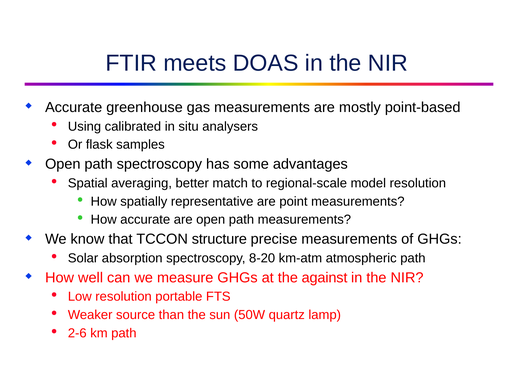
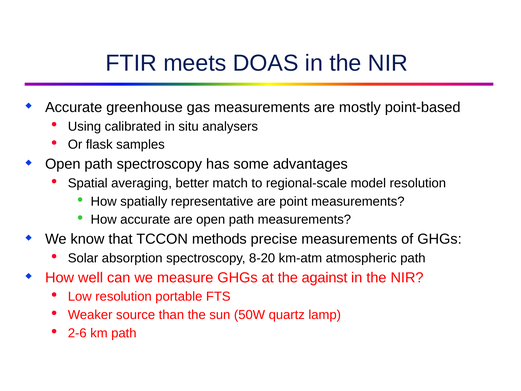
structure: structure -> methods
